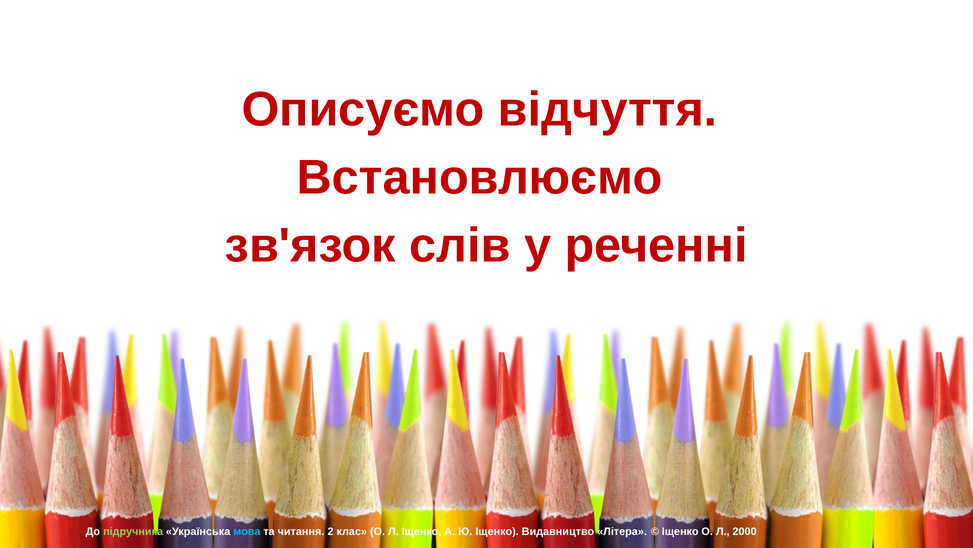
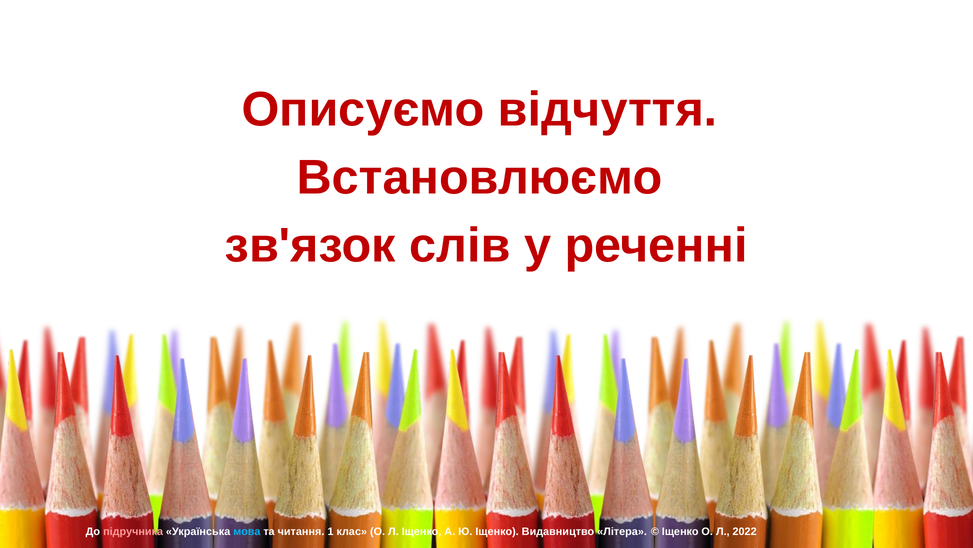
підручника colour: light green -> pink
2: 2 -> 1
2000: 2000 -> 2022
